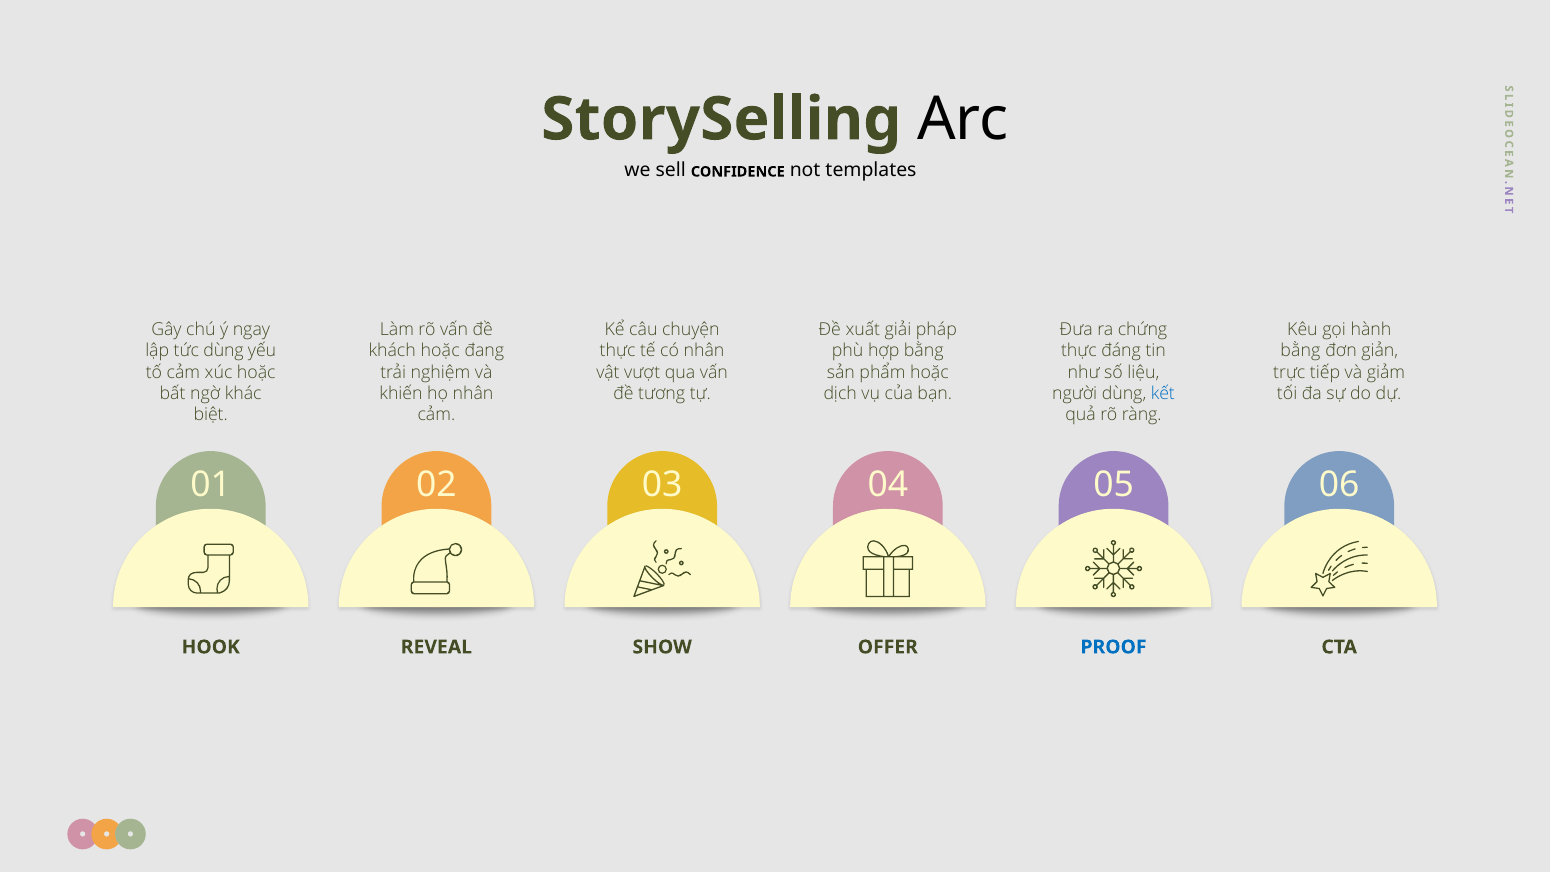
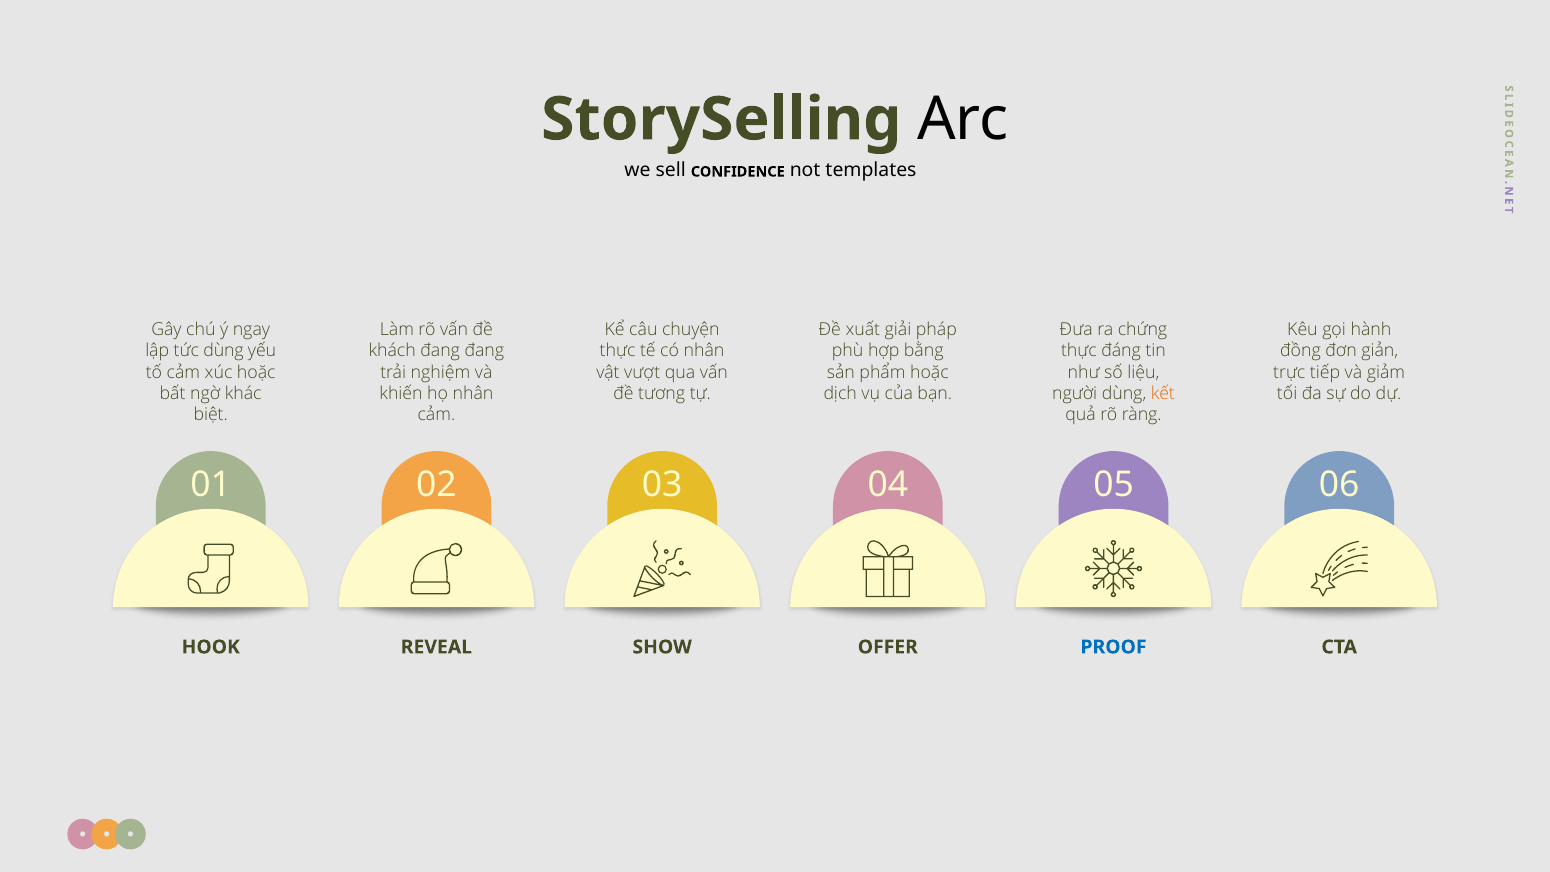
khách hoặc: hoặc -> đang
bằng at (1300, 351): bằng -> đồng
kết colour: blue -> orange
